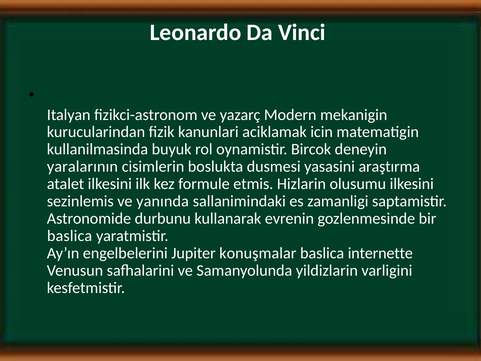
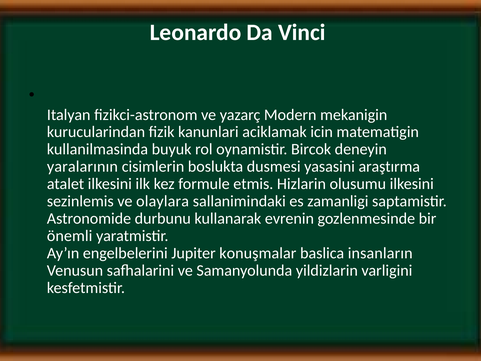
yanında: yanında -> olaylara
baslica at (70, 236): baslica -> önemli
internette: internette -> insanların
